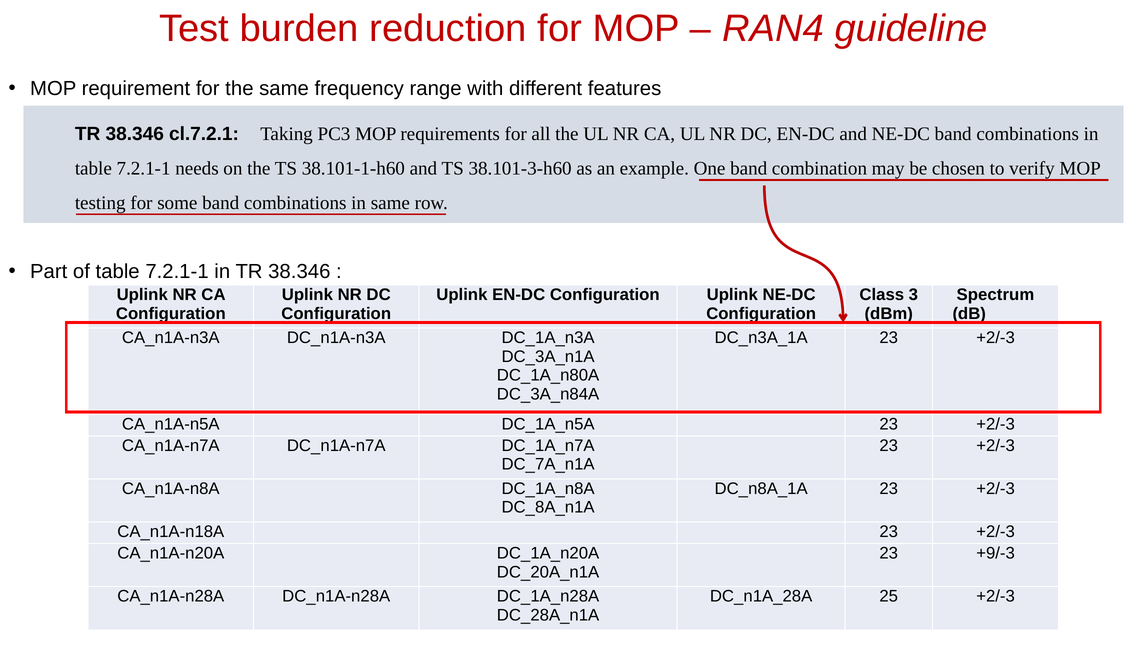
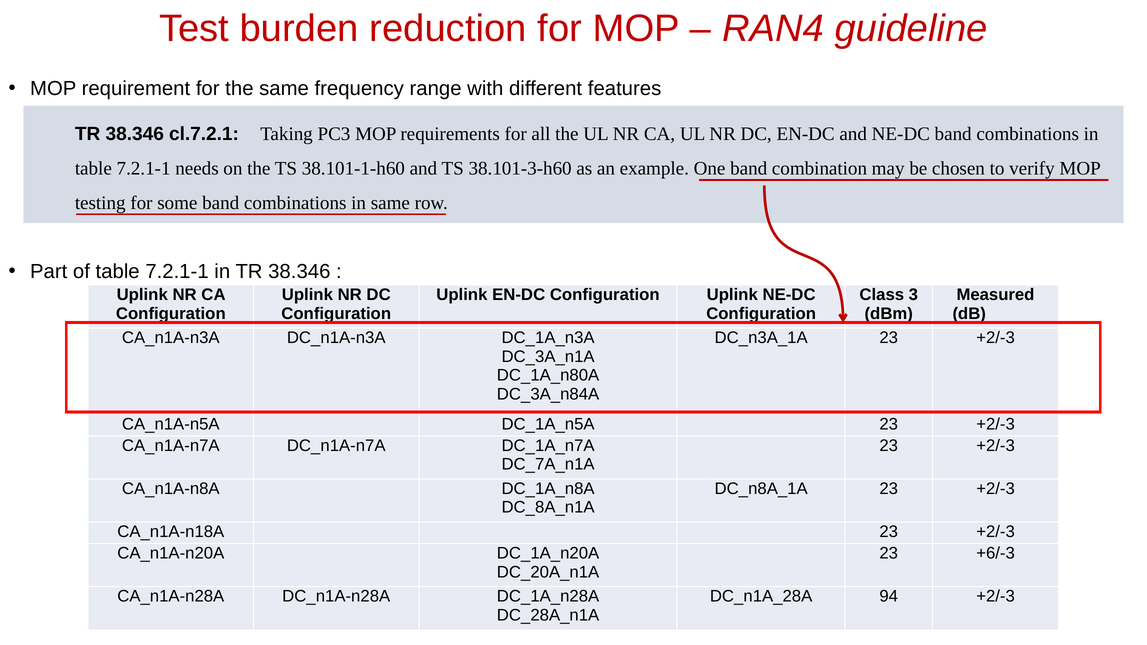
Spectrum: Spectrum -> Measured
+9/-3: +9/-3 -> +6/-3
25: 25 -> 94
